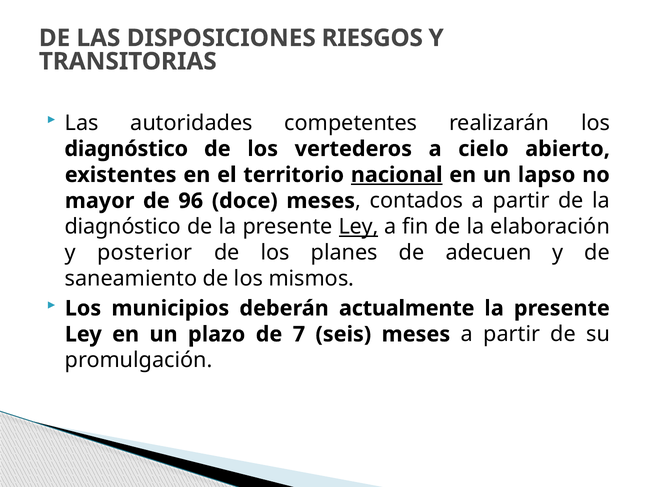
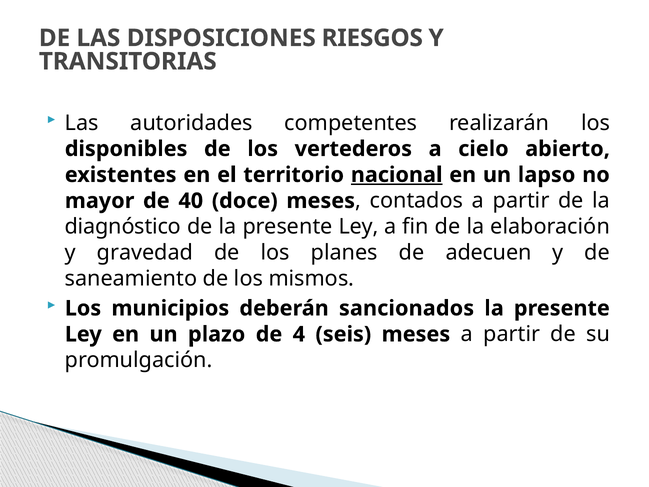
diagnóstico at (126, 149): diagnóstico -> disponibles
96: 96 -> 40
Ley at (358, 227) underline: present -> none
posterior: posterior -> gravedad
actualmente: actualmente -> sancionados
7: 7 -> 4
